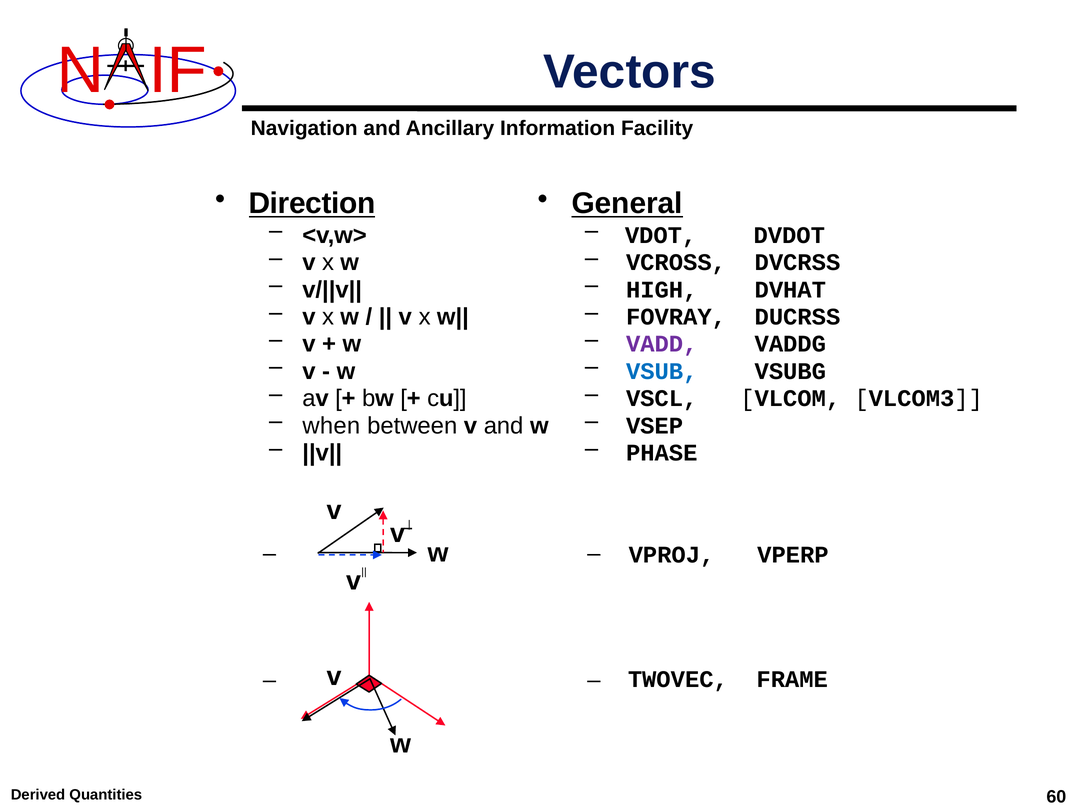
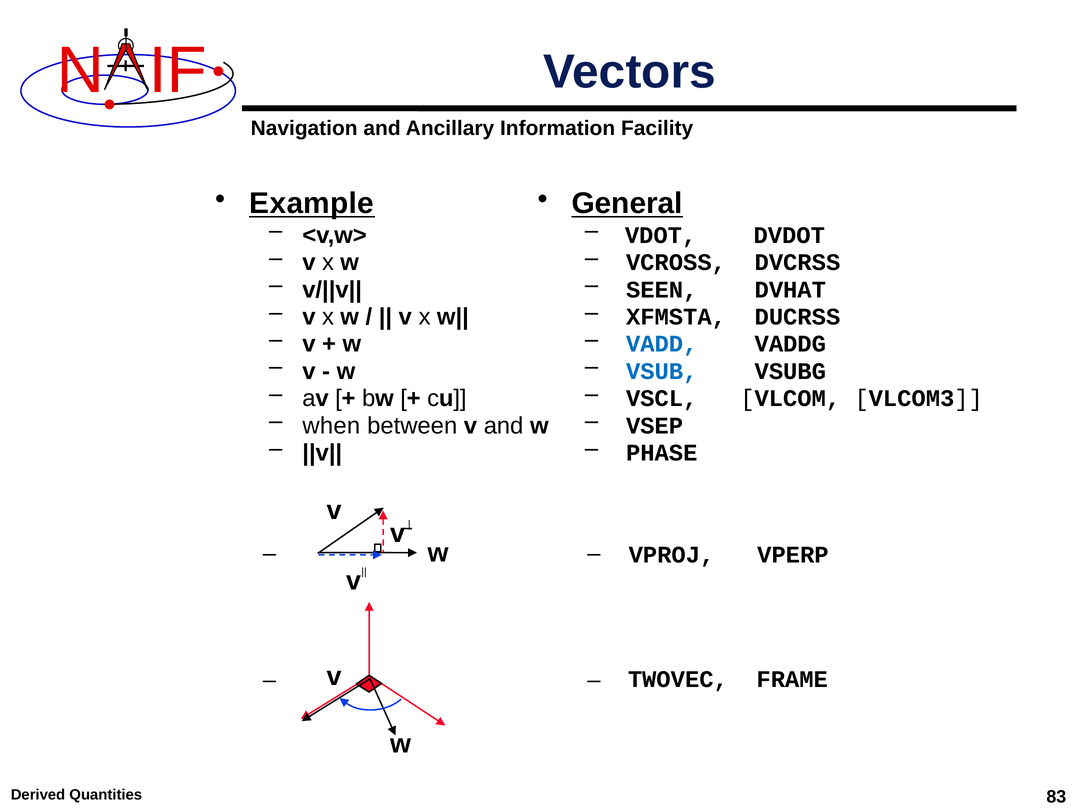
Direction: Direction -> Example
HIGH: HIGH -> SEEN
FOVRAY: FOVRAY -> XFMSTA
VADD colour: purple -> blue
60: 60 -> 83
